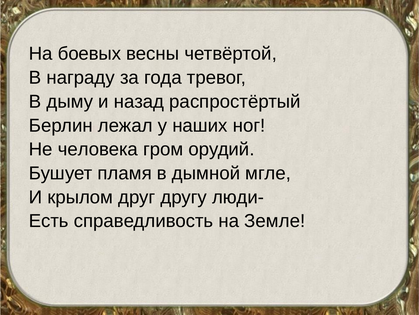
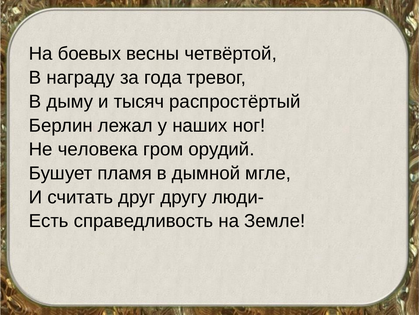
назад: назад -> тысяч
крылом: крылом -> считать
